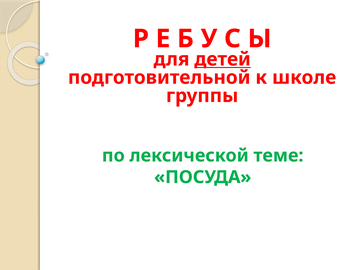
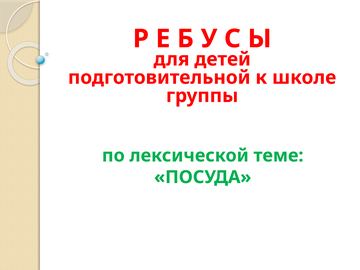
детей underline: present -> none
